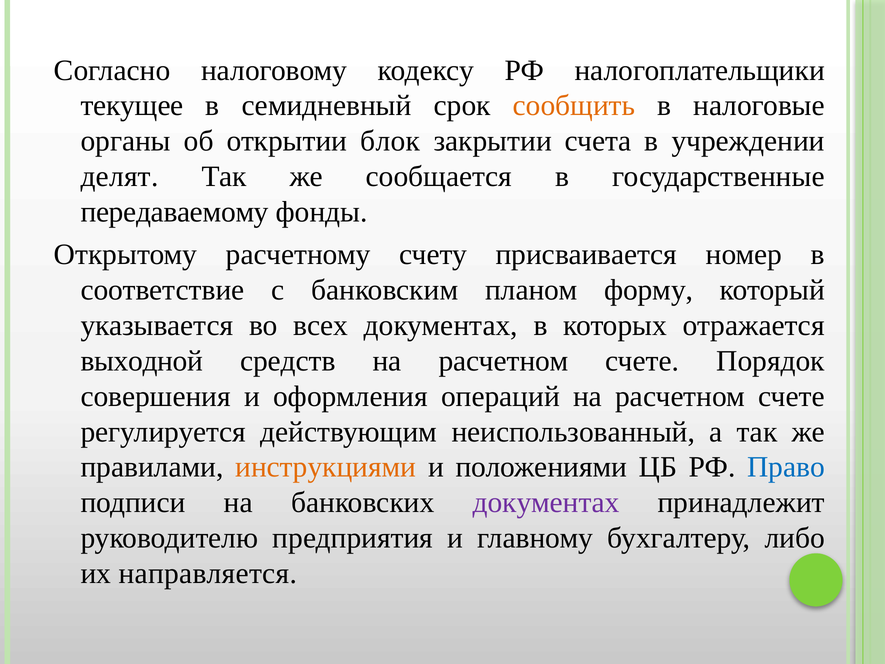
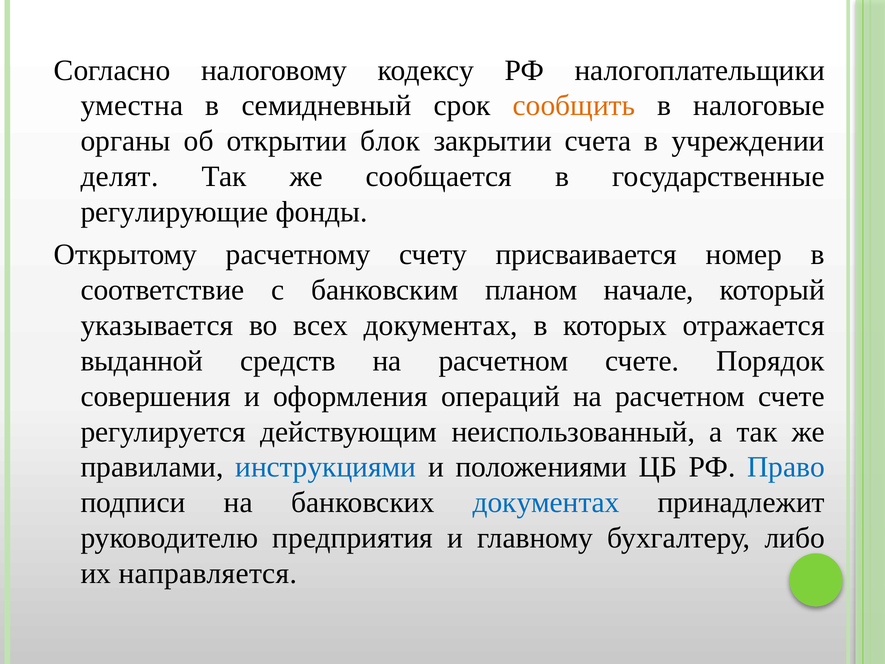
текущее: текущее -> уместна
передаваемому: передаваемому -> регулирующие
форму: форму -> начале
выходной: выходной -> выданной
инструкциями colour: orange -> blue
документах at (546, 502) colour: purple -> blue
